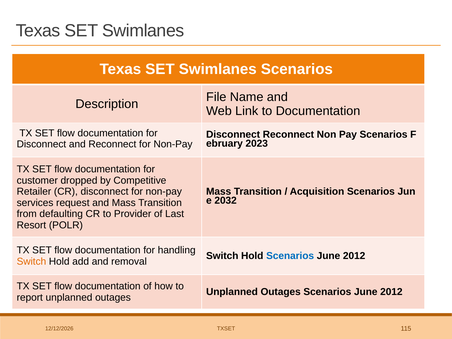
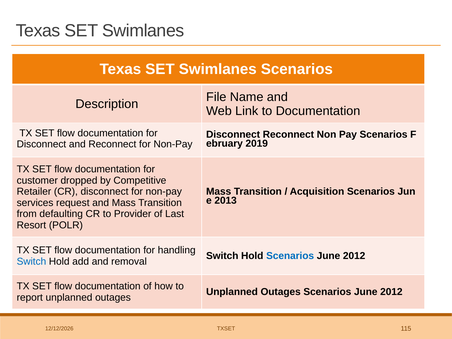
2023: 2023 -> 2019
2032: 2032 -> 2013
Switch at (31, 261) colour: orange -> blue
